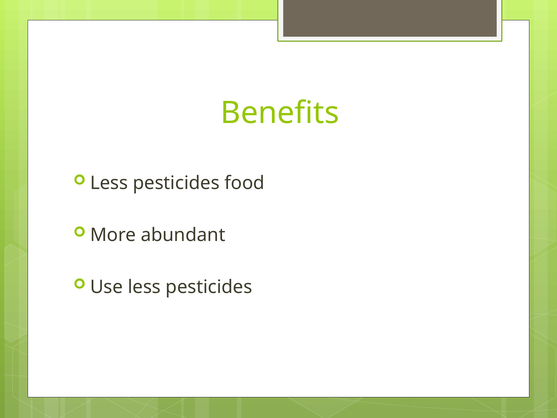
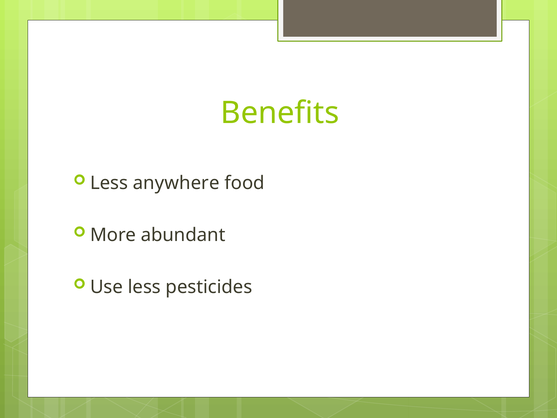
pesticides at (176, 183): pesticides -> anywhere
